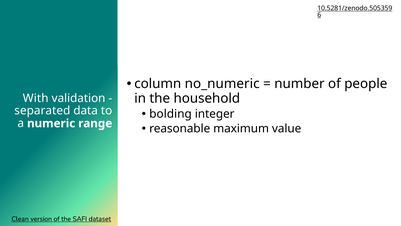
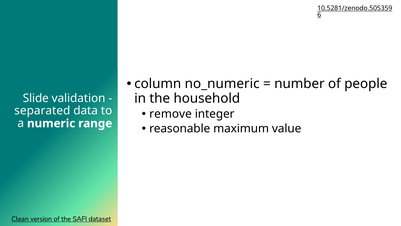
With: With -> Slide
bolding: bolding -> remove
